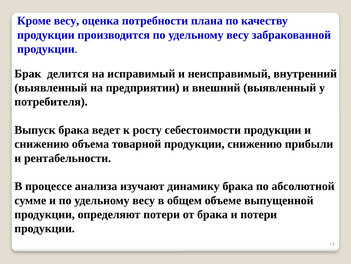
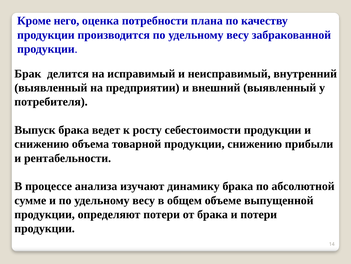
Кроме весу: весу -> него
